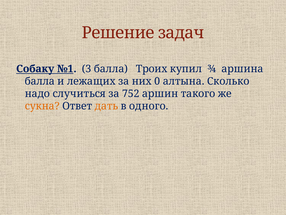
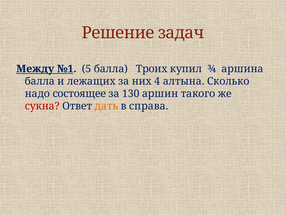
Собаку: Собаку -> Между
3: 3 -> 5
0: 0 -> 4
случиться: случиться -> состоящее
752: 752 -> 130
сукна colour: orange -> red
одного: одного -> справа
